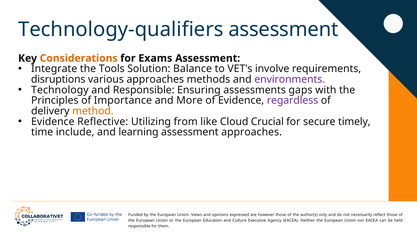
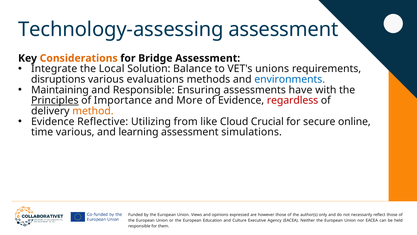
Technology-qualifiers: Technology-qualifiers -> Technology-assessing
Exams: Exams -> Bridge
Tools: Tools -> Local
involve: involve -> unions
various approaches: approaches -> evaluations
environments colour: purple -> blue
Technology: Technology -> Maintaining
gaps: gaps -> have
Principles underline: none -> present
regardless colour: purple -> red
timely: timely -> online
time include: include -> various
assessment approaches: approaches -> simulations
